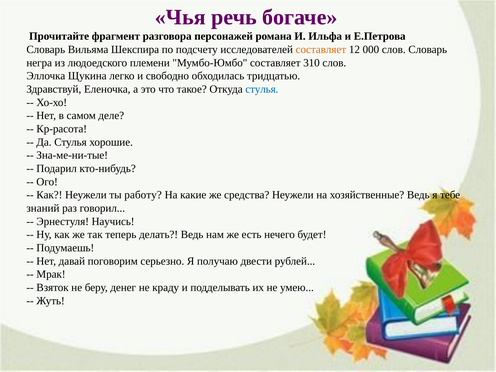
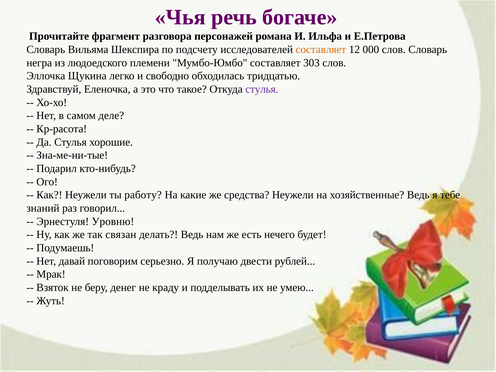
310: 310 -> 303
стулья at (262, 89) colour: blue -> purple
Научись: Научись -> Уровню
теперь: теперь -> связан
